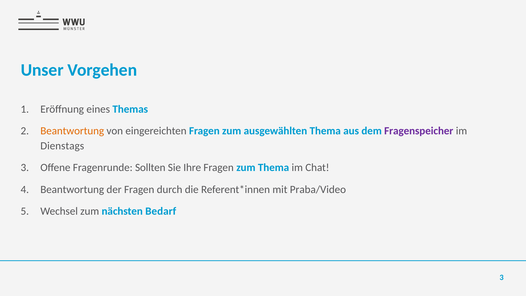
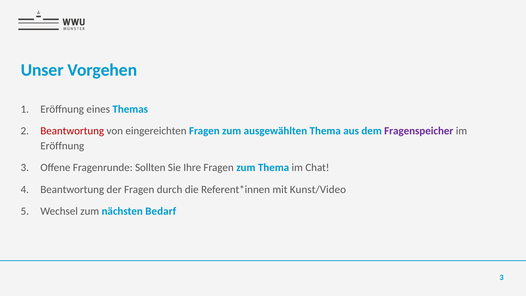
Beantwortung at (72, 131) colour: orange -> red
Dienstags at (62, 146): Dienstags -> Eröffnung
Praba/Video: Praba/Video -> Kunst/Video
